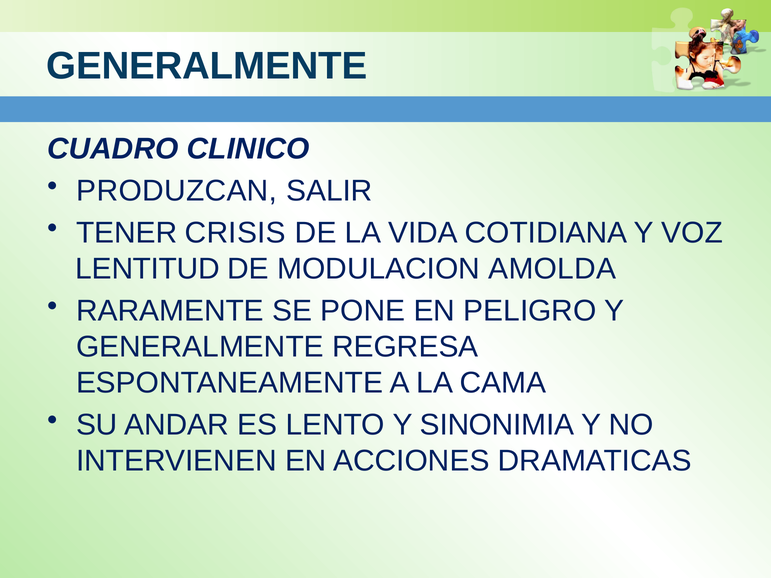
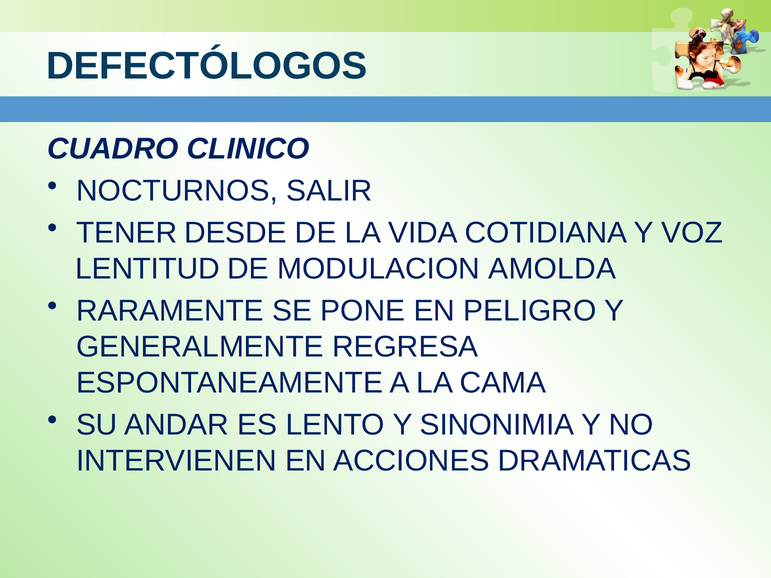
GENERALMENTE at (207, 66): GENERALMENTE -> DEFECTÓLOGOS
PRODUZCAN: PRODUZCAN -> NOCTURNOS
CRISIS: CRISIS -> DESDE
